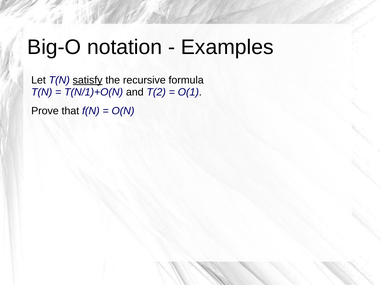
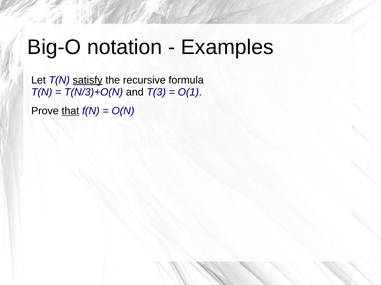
T(N/1)+O(N: T(N/1)+O(N -> T(N/3)+O(N
T(2: T(2 -> T(3
that underline: none -> present
